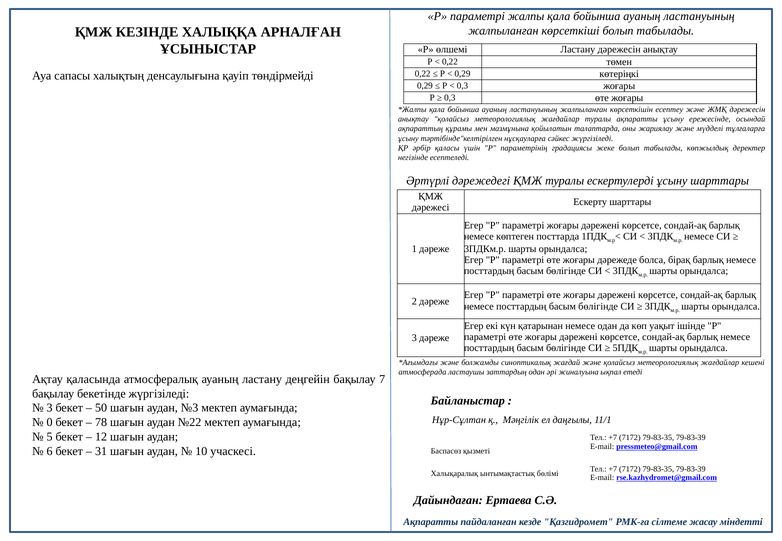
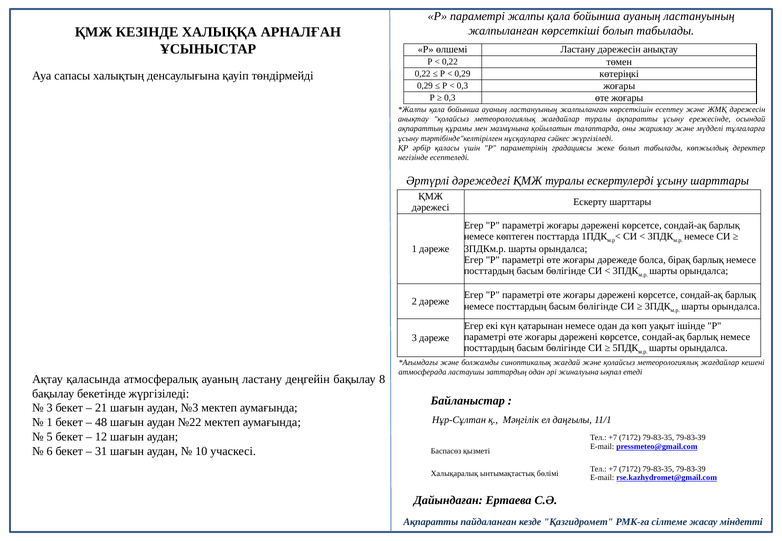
7: 7 -> 8
50: 50 -> 21
0 at (50, 423): 0 -> 1
78: 78 -> 48
